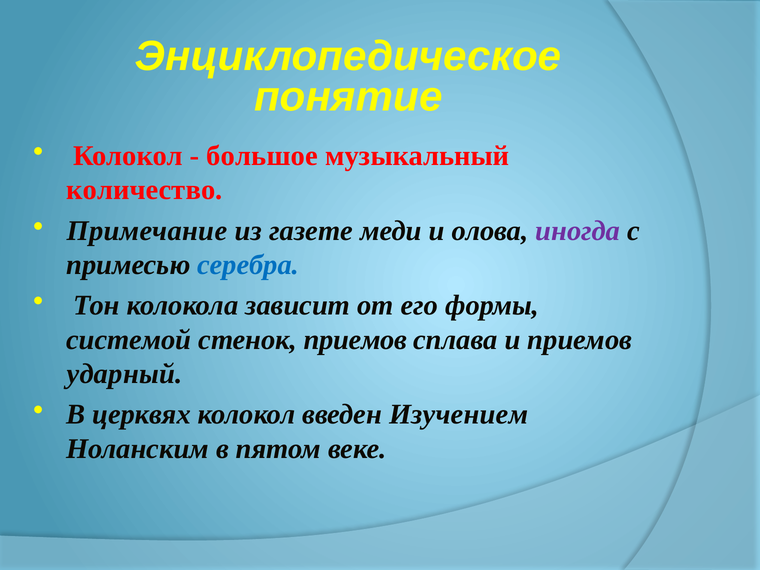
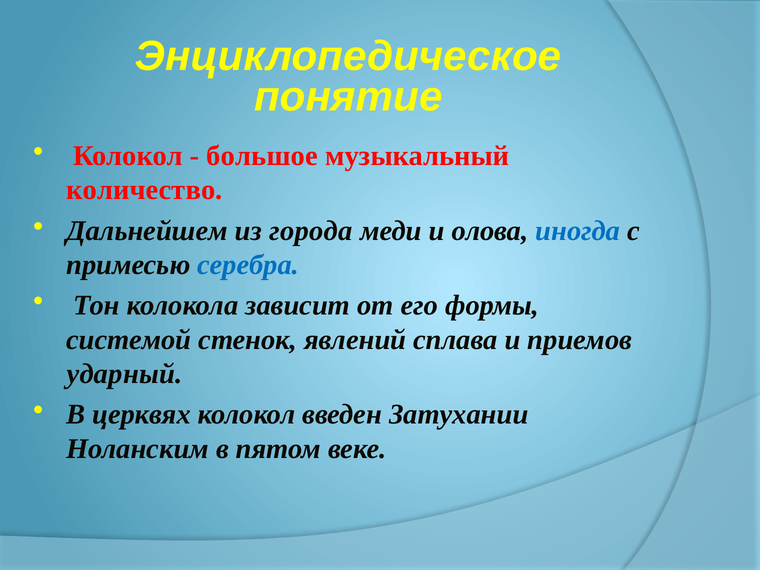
Примечание: Примечание -> Дальнейшем
газете: газете -> города
иногда colour: purple -> blue
стенок приемов: приемов -> явлений
Изучением: Изучением -> Затухании
